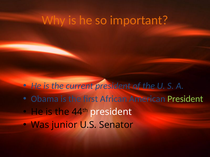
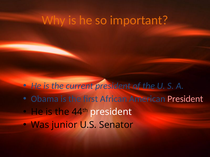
President at (185, 99) colour: light green -> pink
